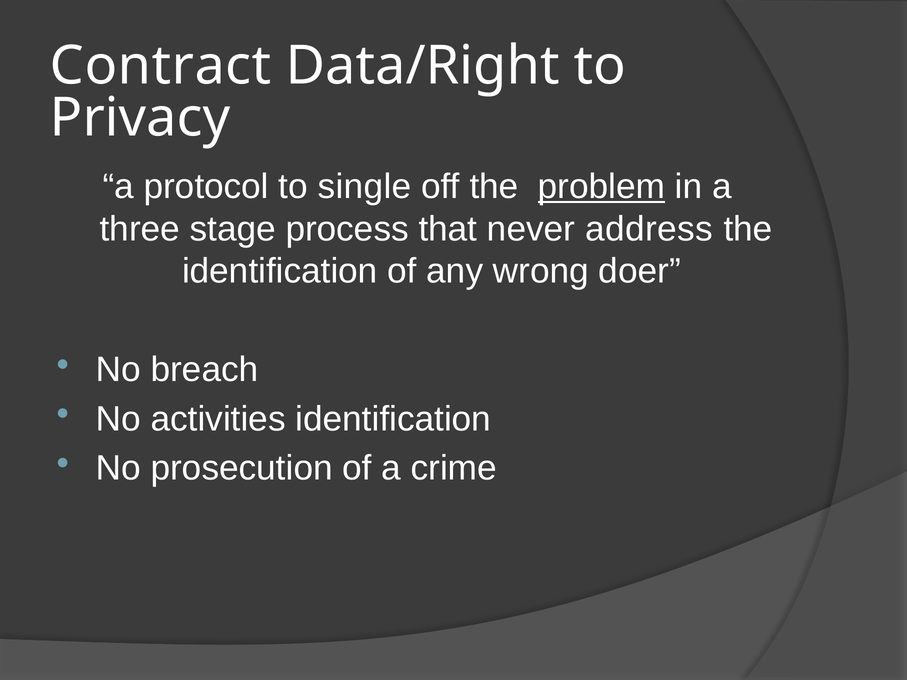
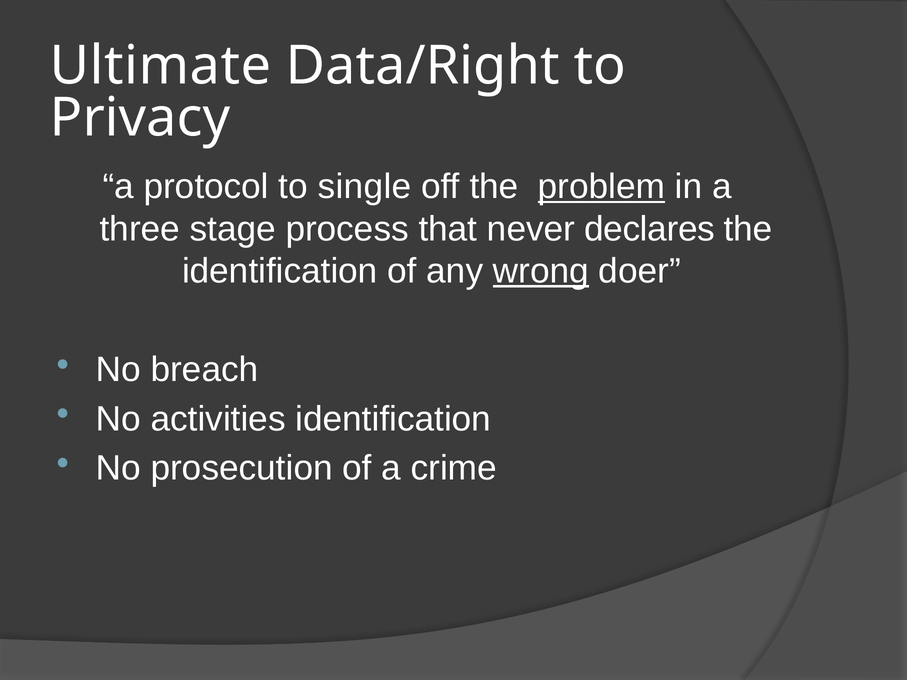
Contract: Contract -> Ultimate
address: address -> declares
wrong underline: none -> present
